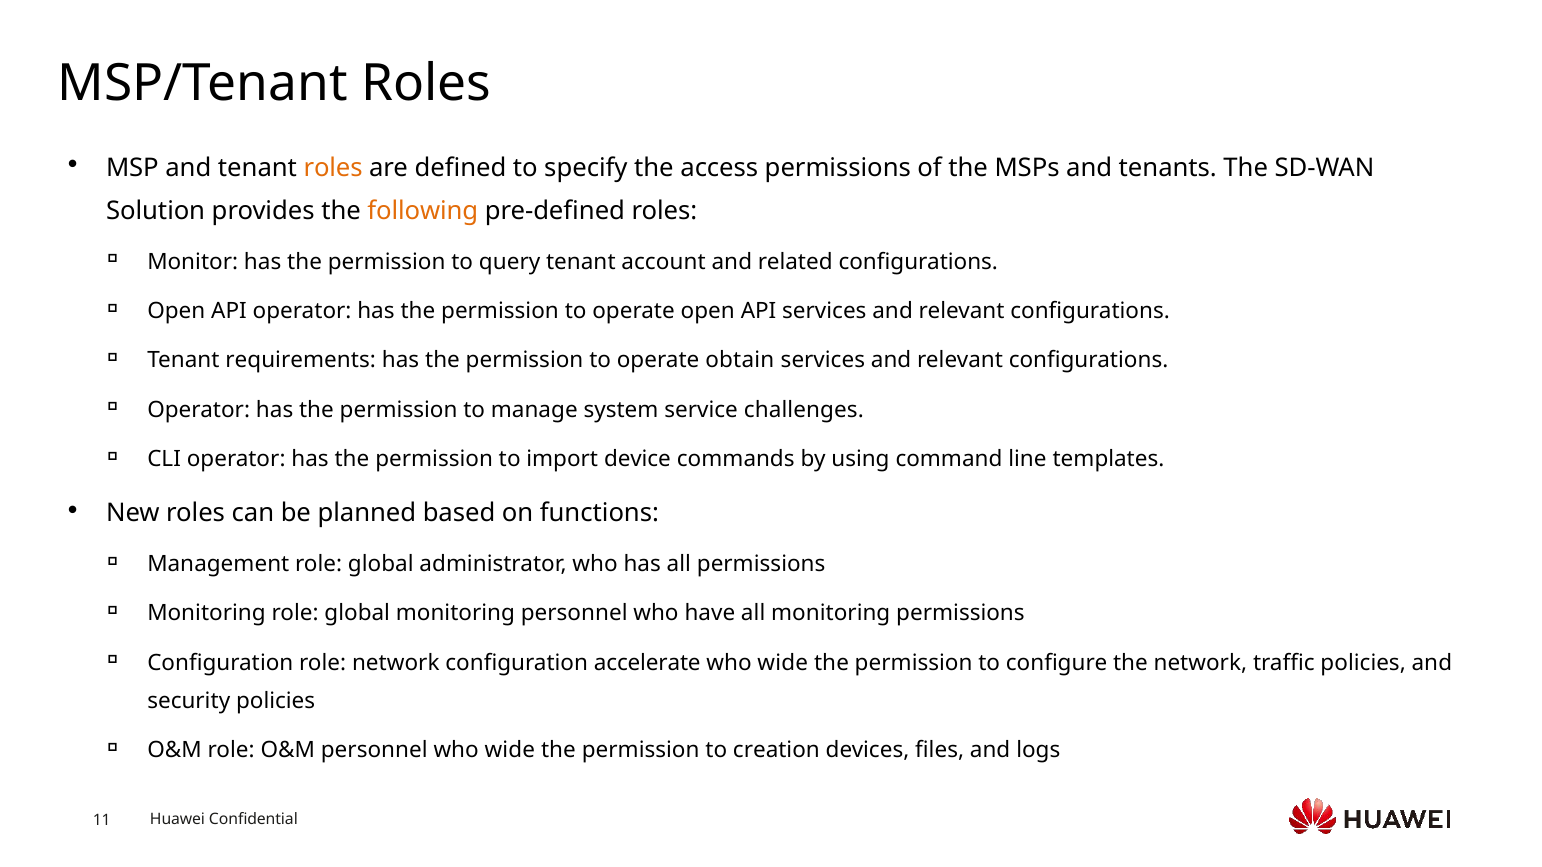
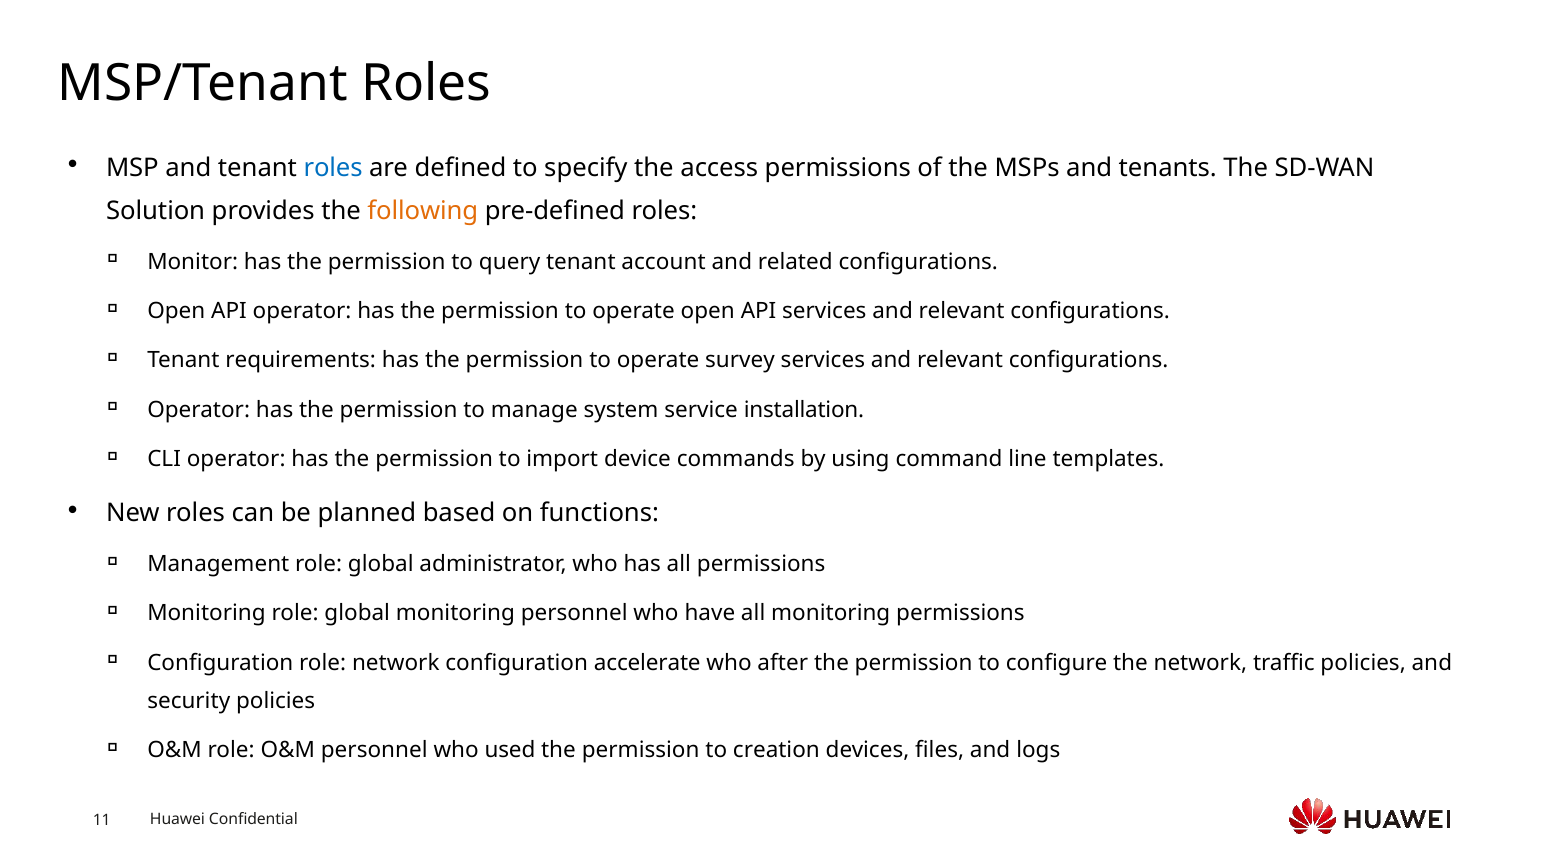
roles at (333, 168) colour: orange -> blue
obtain: obtain -> survey
challenges: challenges -> installation
wide at (783, 663): wide -> after
personnel who wide: wide -> used
